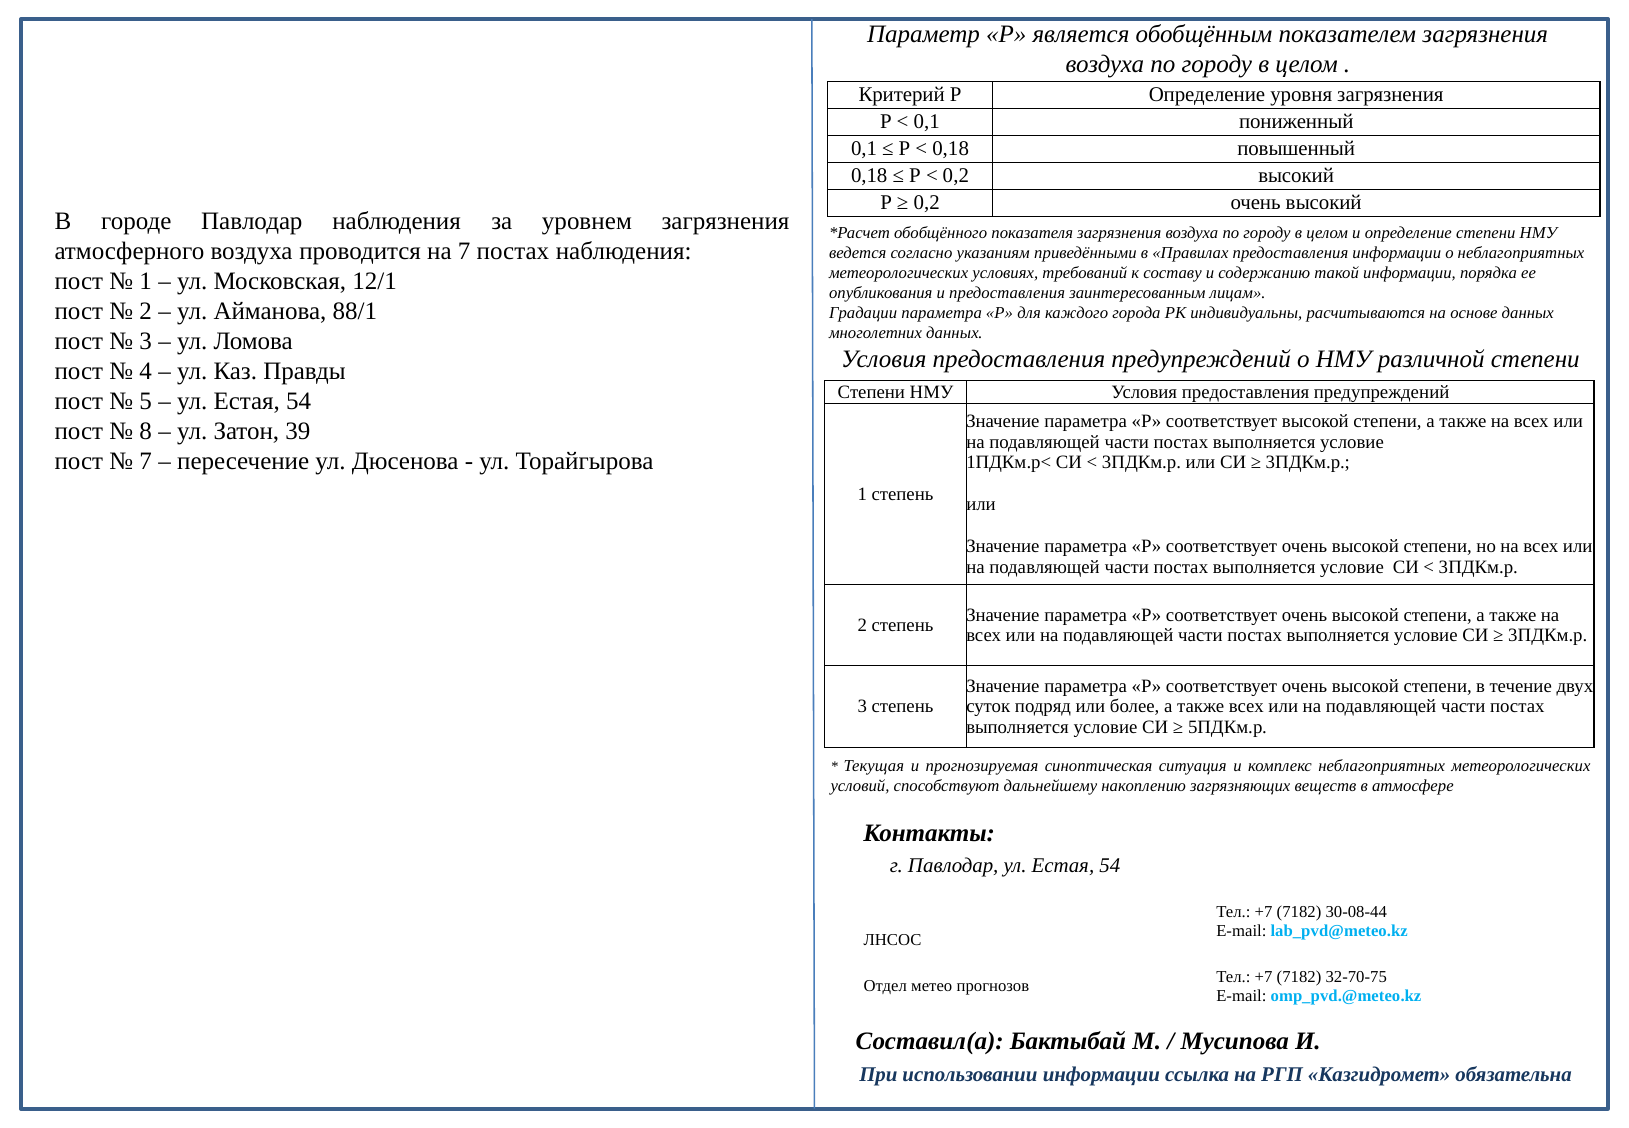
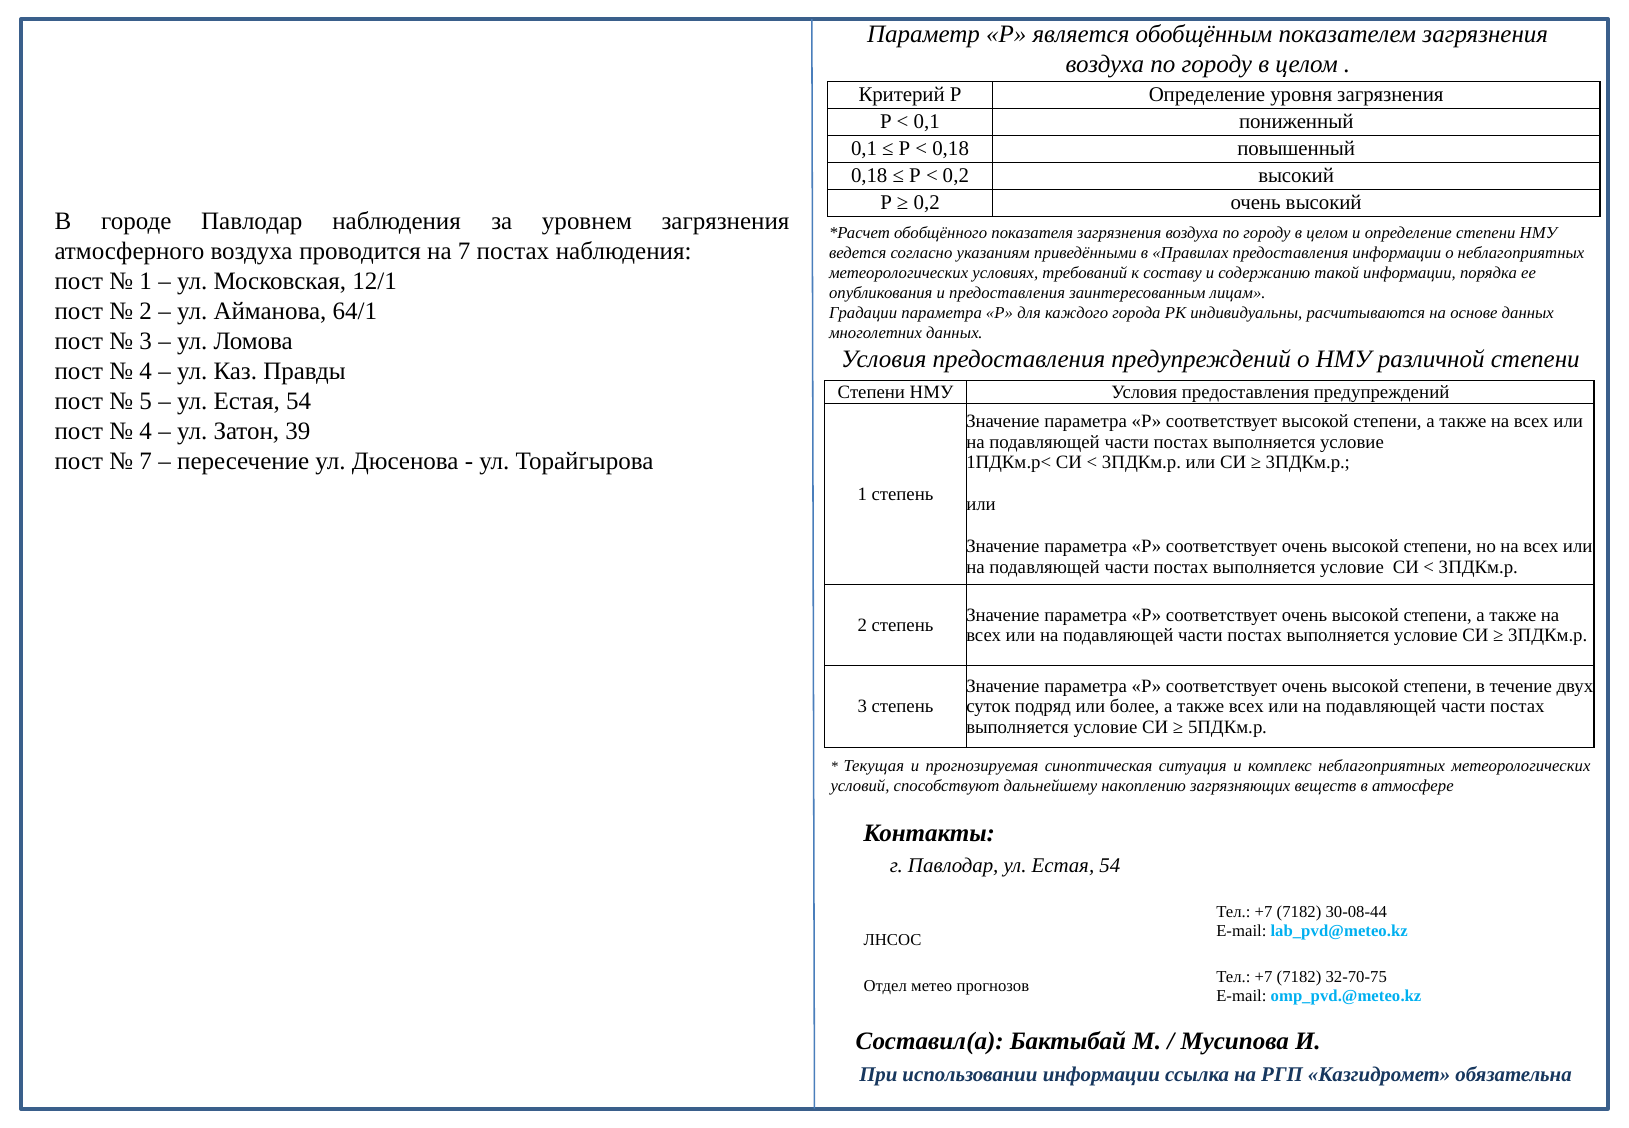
88/1: 88/1 -> 64/1
8 at (146, 431): 8 -> 4
